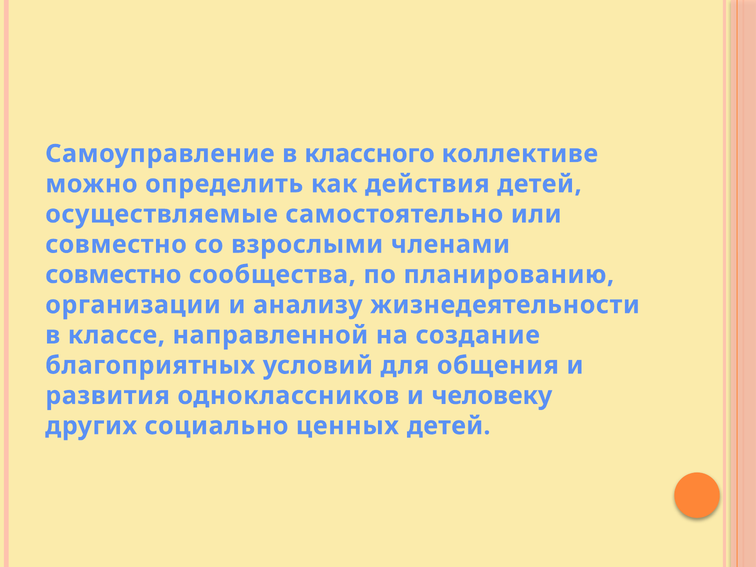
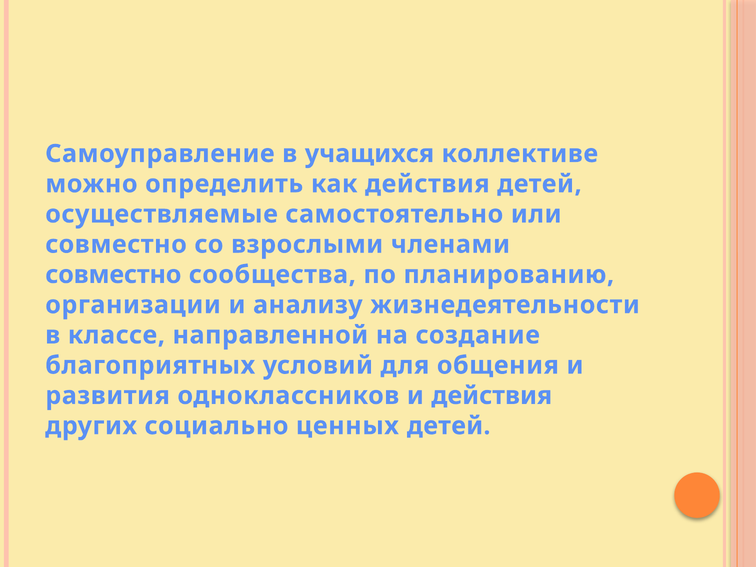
классного: классного -> учащихся
и человеку: человеку -> действия
